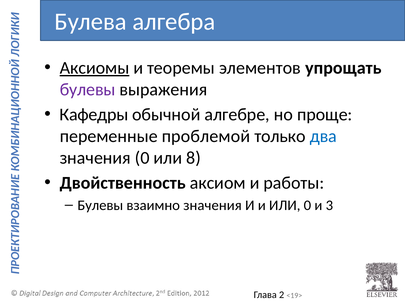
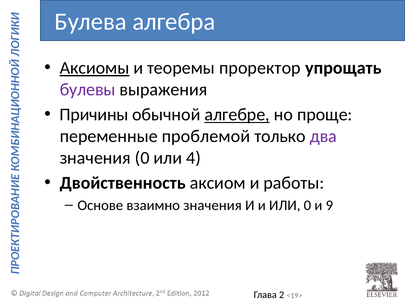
элементов: элементов -> проректор
Кафедры: Кафедры -> Причины
алгебре underline: none -> present
два colour: blue -> purple
8: 8 -> 4
Булевы at (100, 206): Булевы -> Основе
3: 3 -> 9
